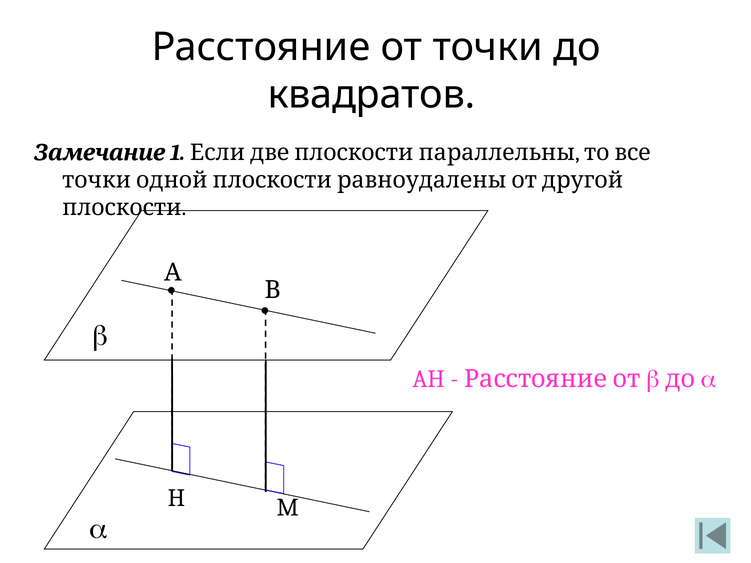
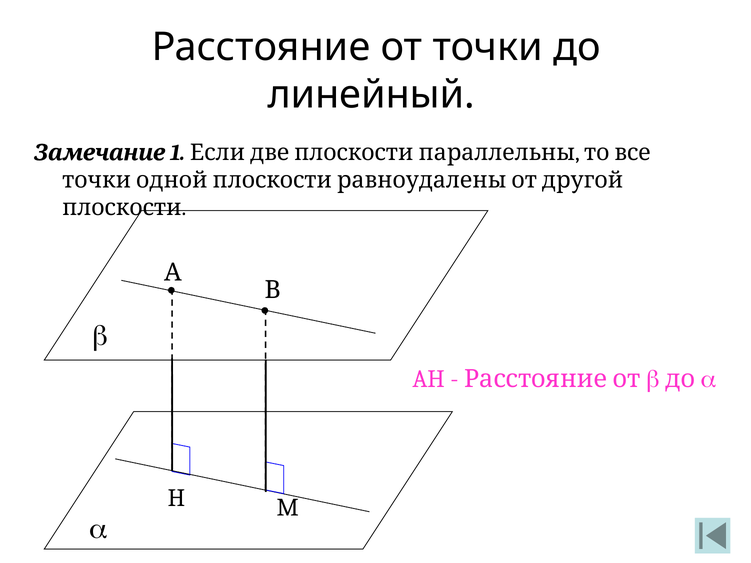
квадратов: квадратов -> линейный
